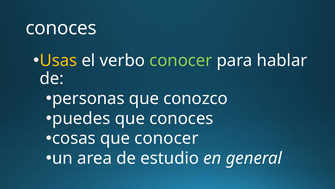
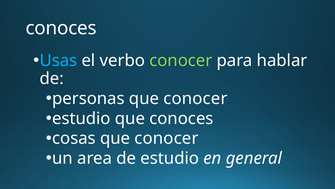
Usas colour: yellow -> light blue
personas que conozco: conozco -> conocer
puedes at (81, 118): puedes -> estudio
